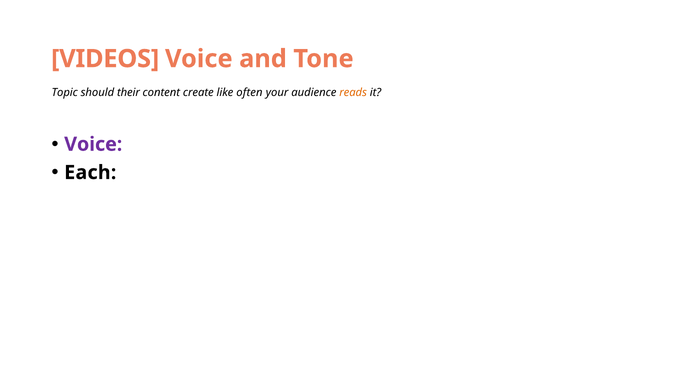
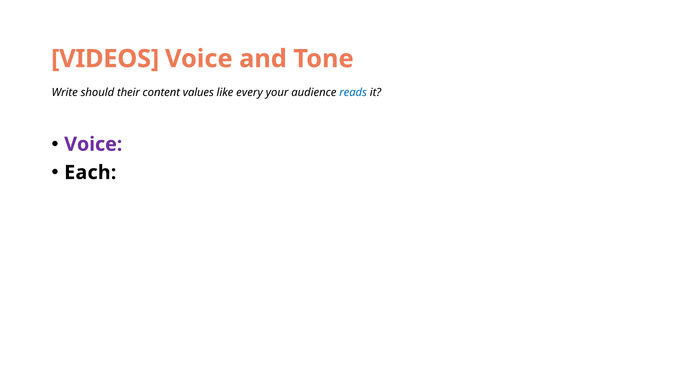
Topic: Topic -> Write
create: create -> values
often: often -> every
reads colour: orange -> blue
